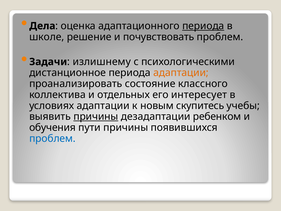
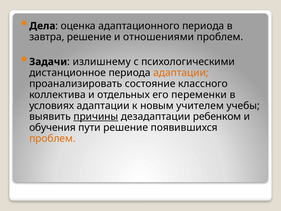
периода at (203, 26) underline: present -> none
школе: школе -> завтра
почувствовать: почувствовать -> отношениями
интересует: интересует -> переменки
скупитесь: скупитесь -> учителем
пути причины: причины -> решение
проблем at (52, 138) colour: blue -> orange
